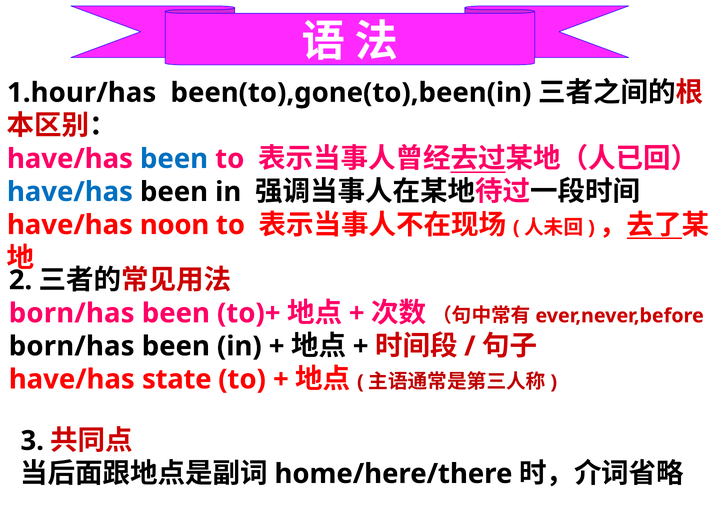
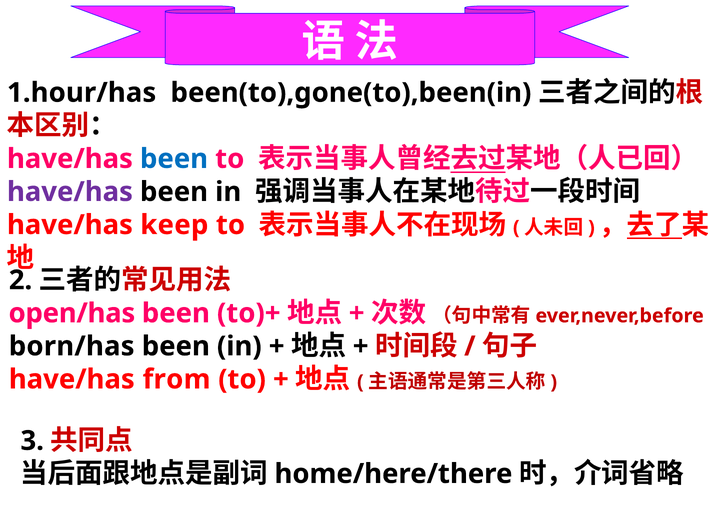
have/has at (70, 192) colour: blue -> purple
noon: noon -> keep
born/has at (72, 313): born/has -> open/has
state: state -> from
